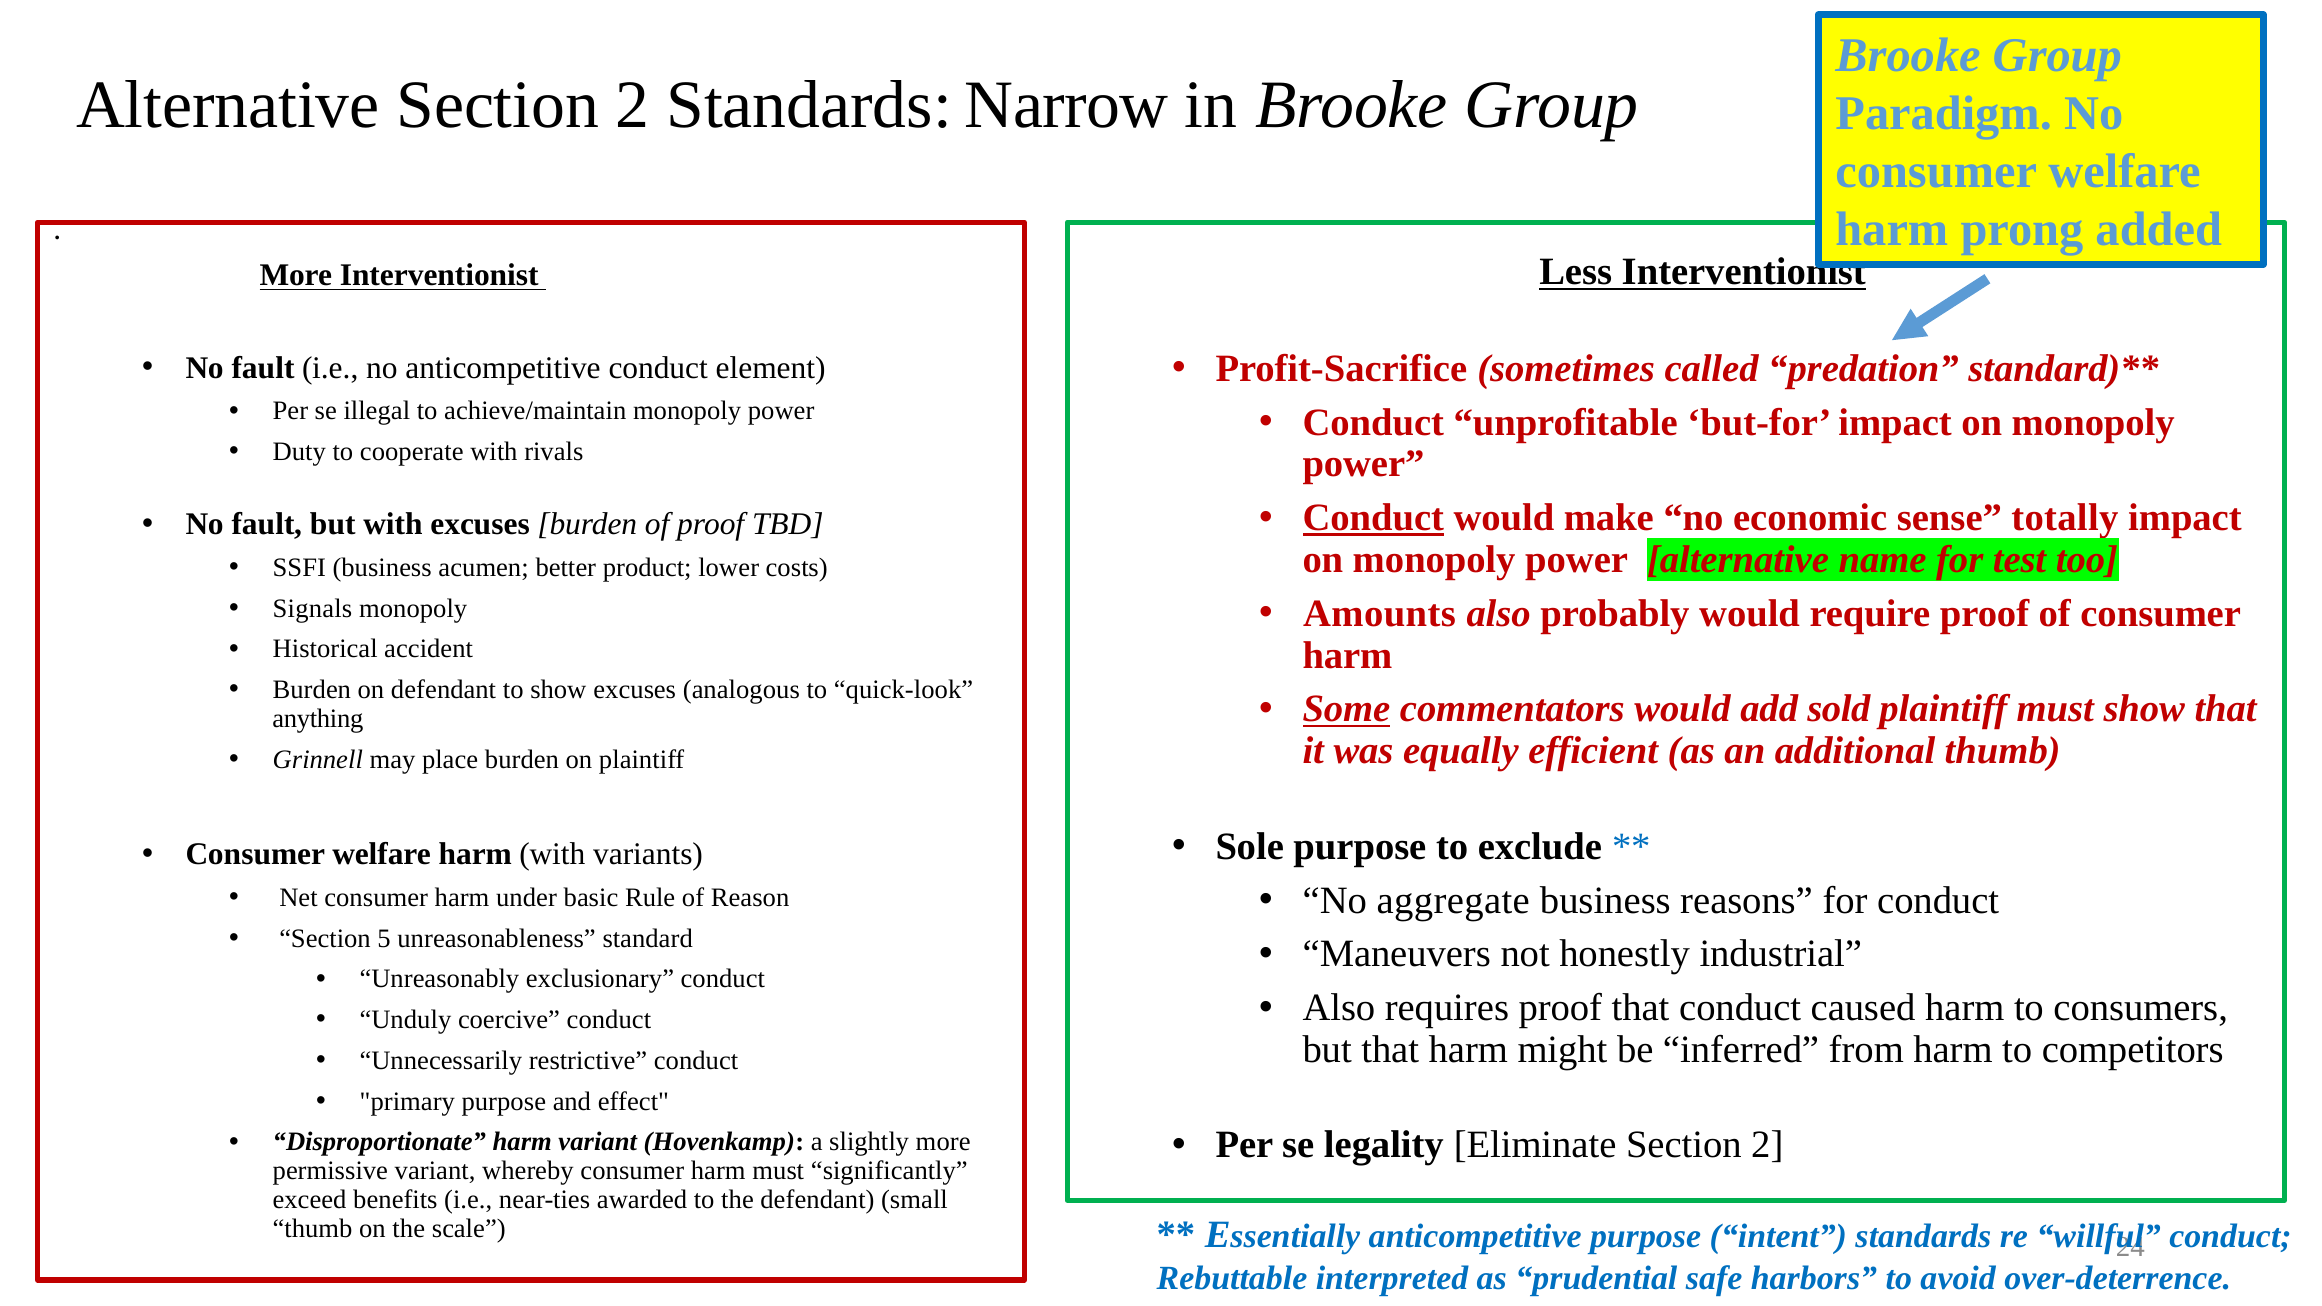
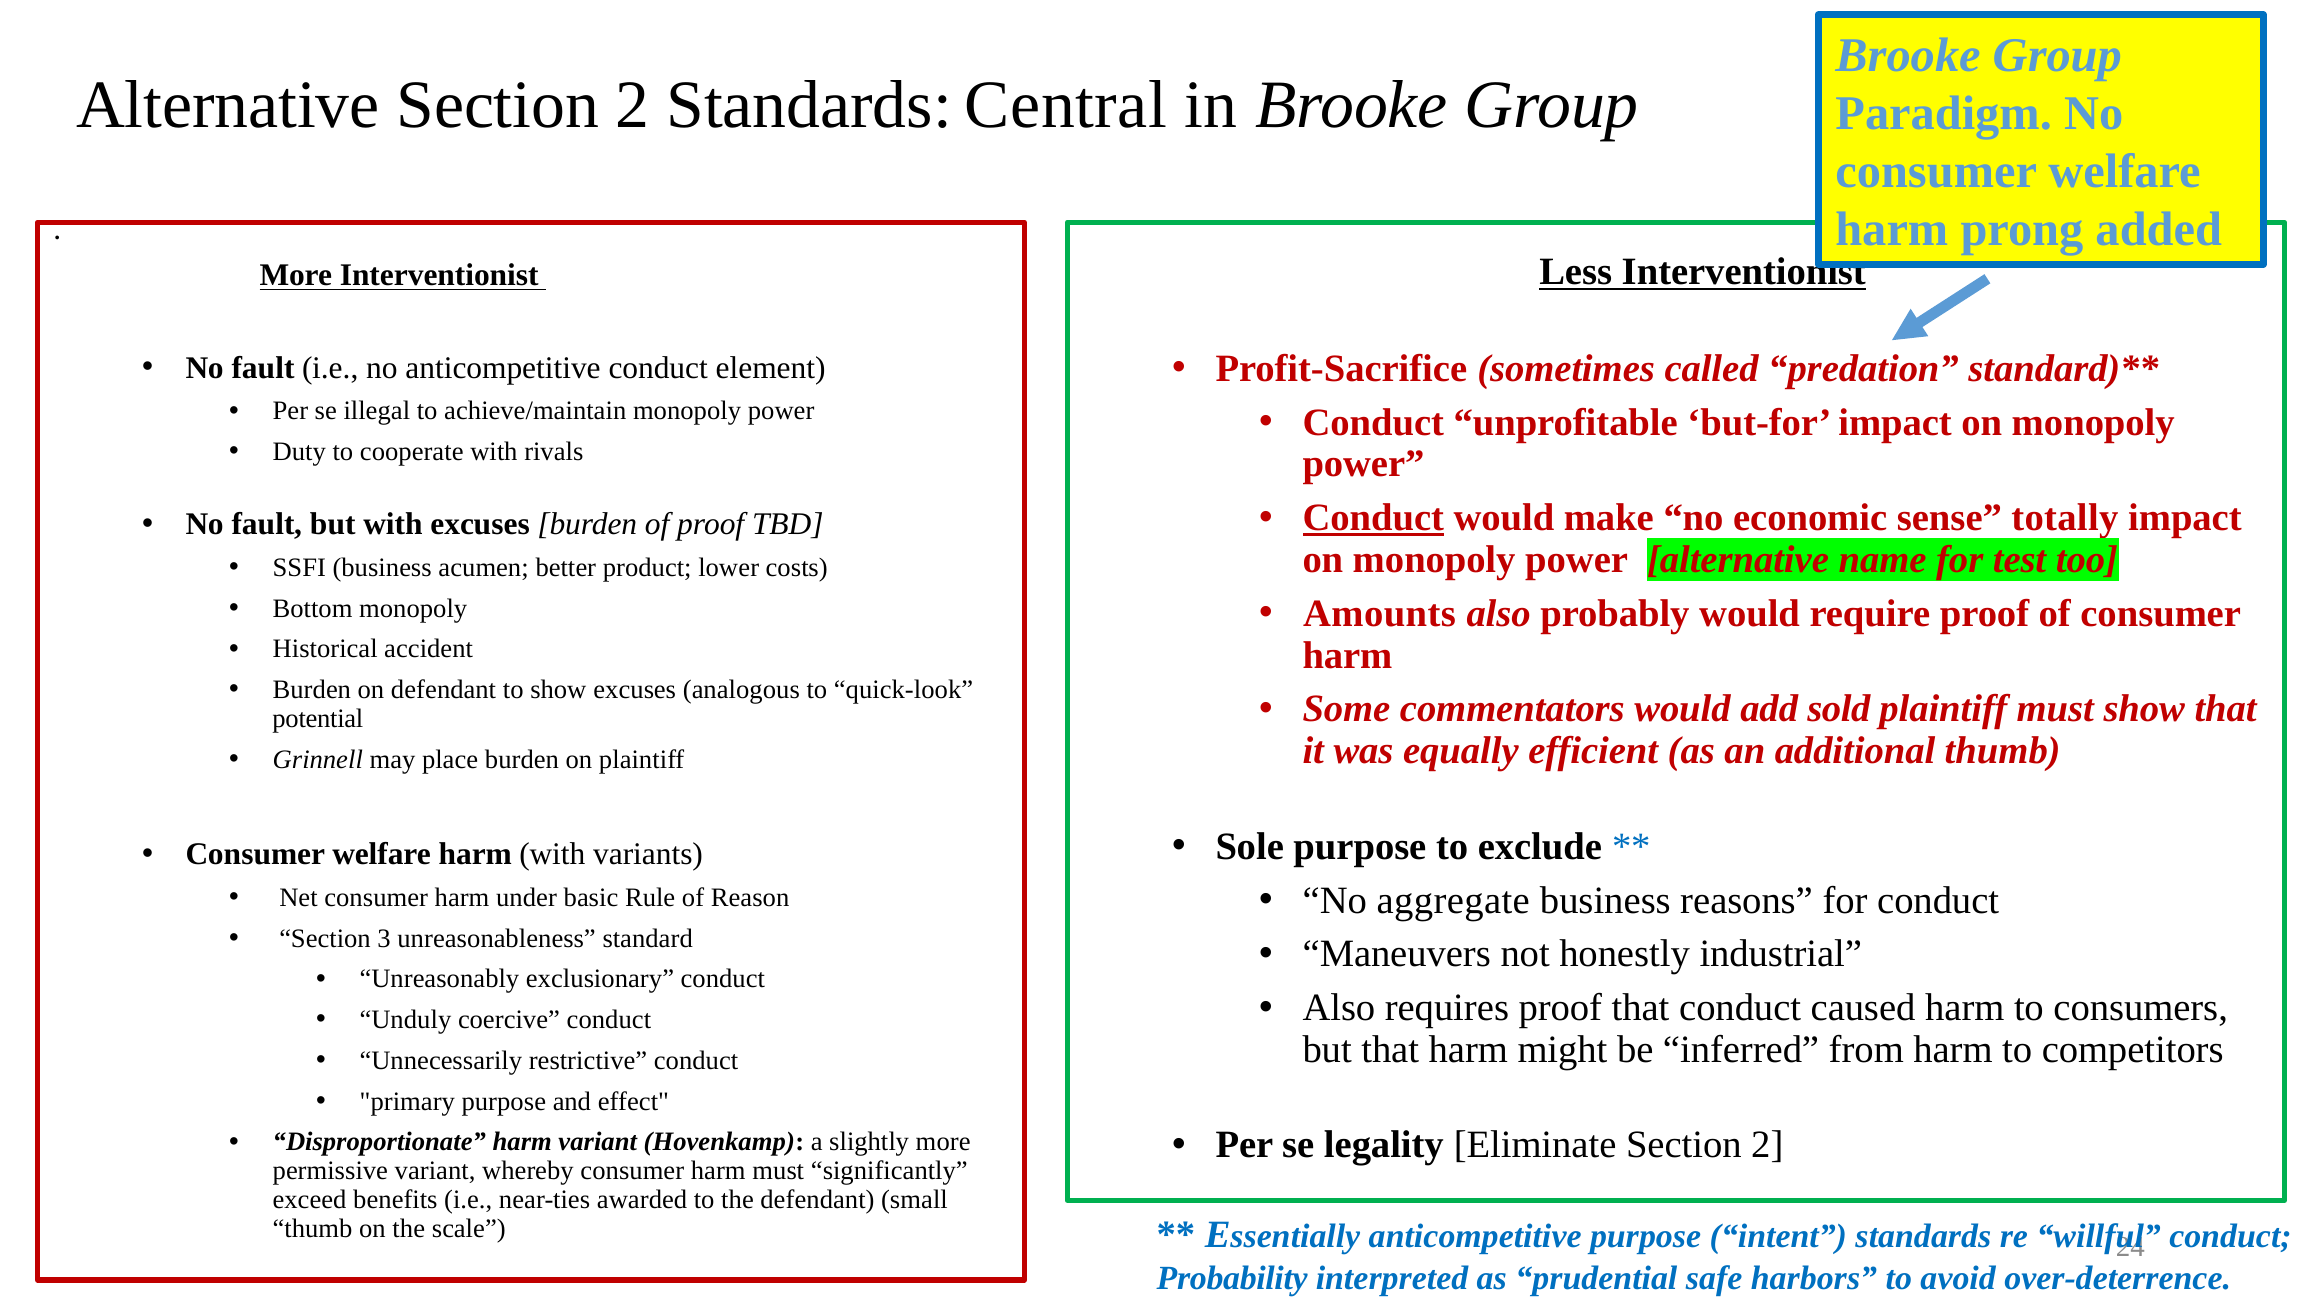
Narrow: Narrow -> Central
Signals: Signals -> Bottom
Some underline: present -> none
anything: anything -> potential
5: 5 -> 3
Rebuttable: Rebuttable -> Probability
